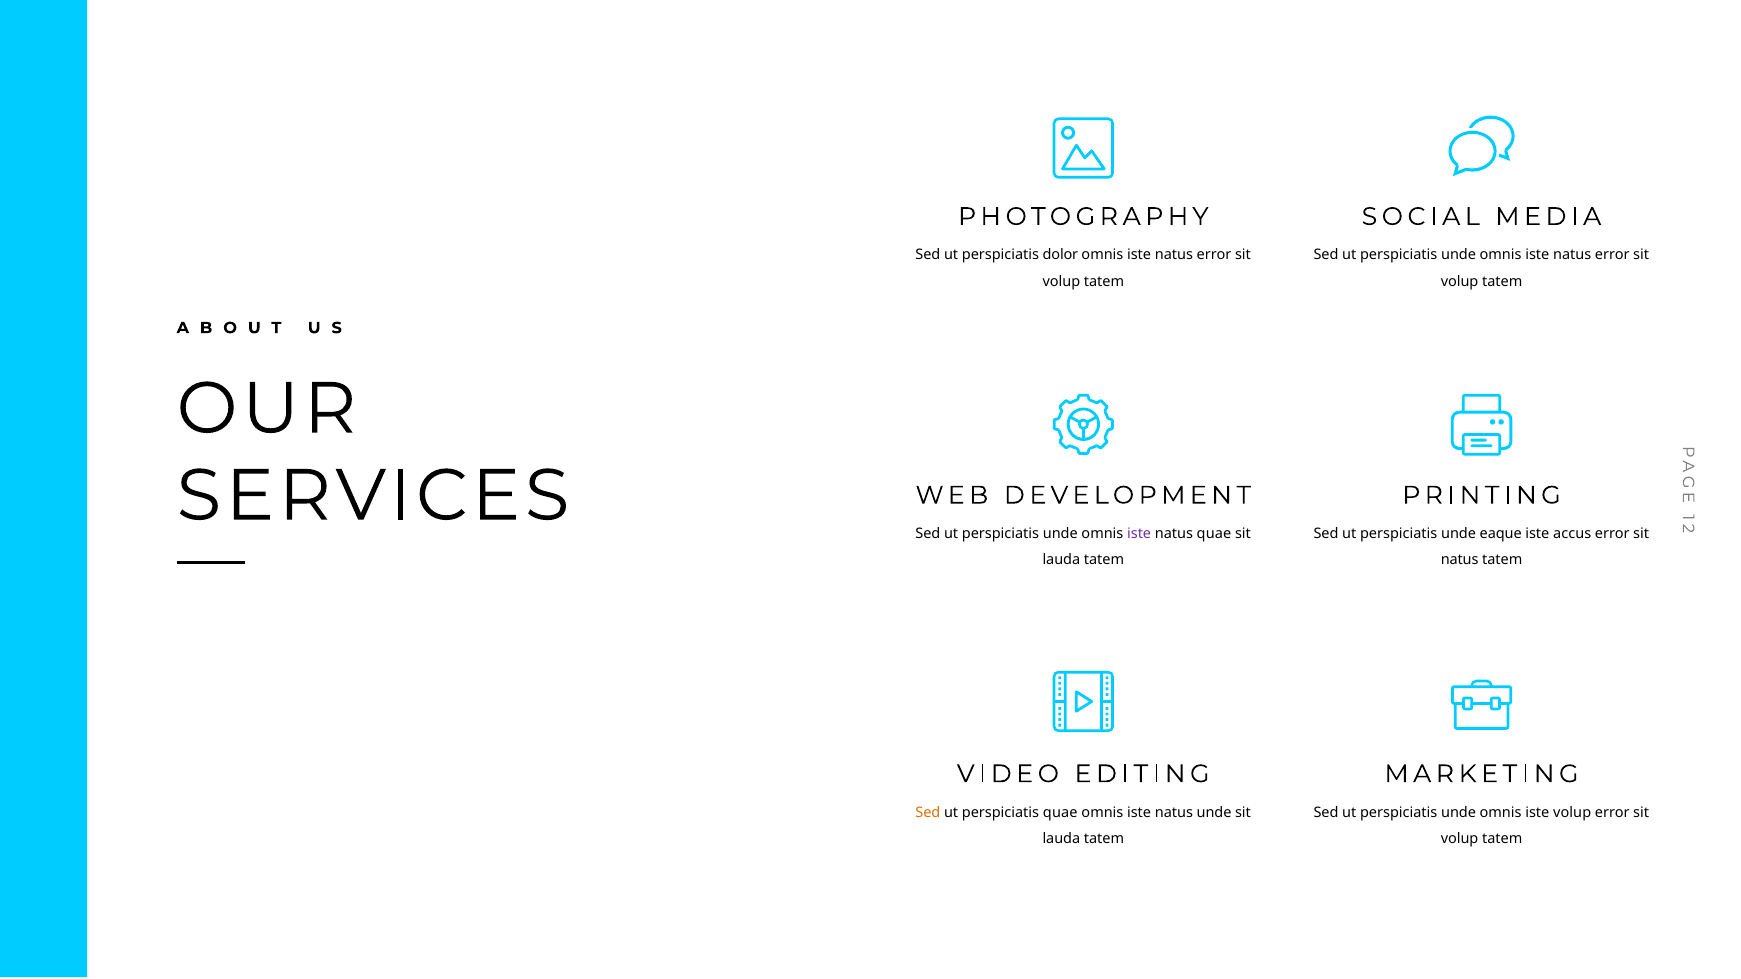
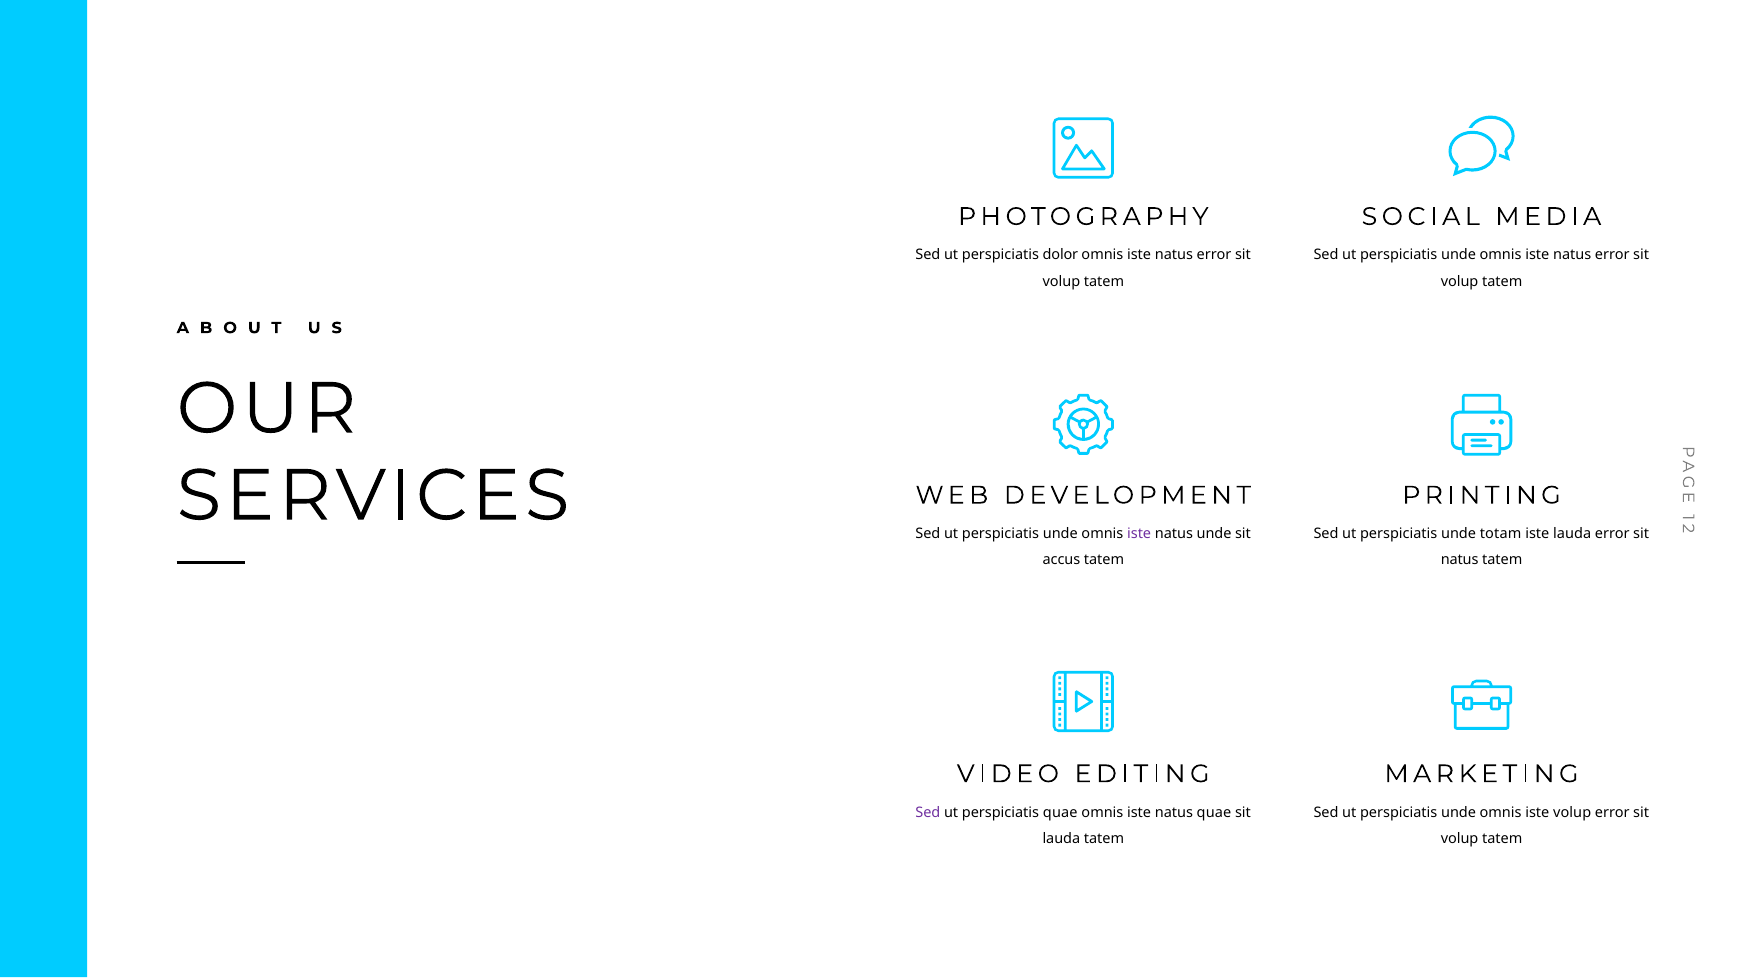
natus quae: quae -> unde
eaque: eaque -> totam
iste accus: accus -> lauda
lauda at (1061, 560): lauda -> accus
Sed at (928, 813) colour: orange -> purple
natus unde: unde -> quae
